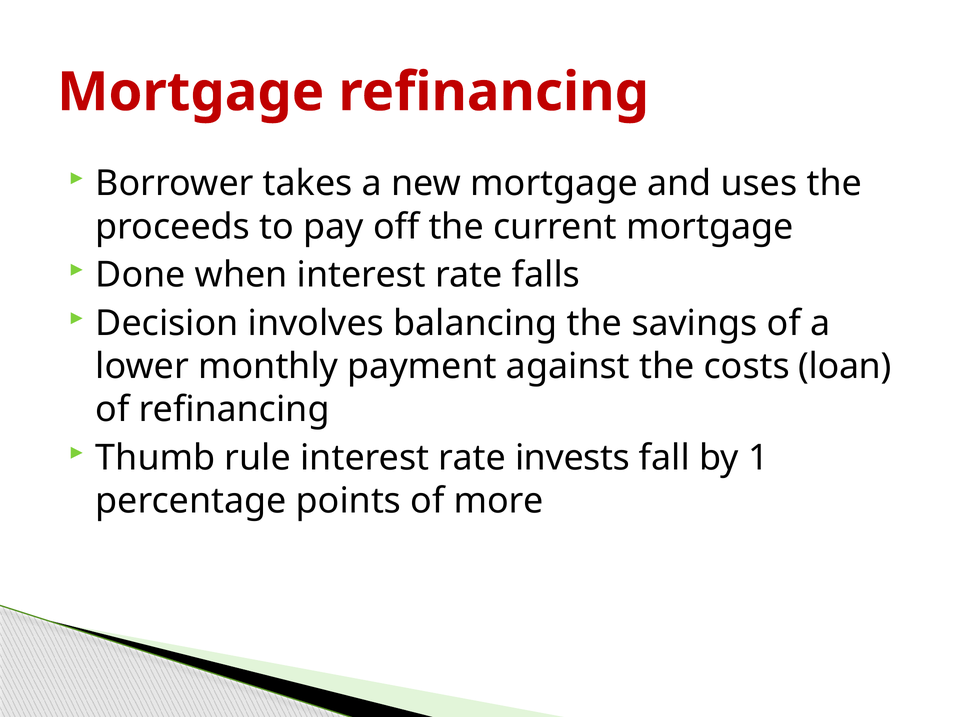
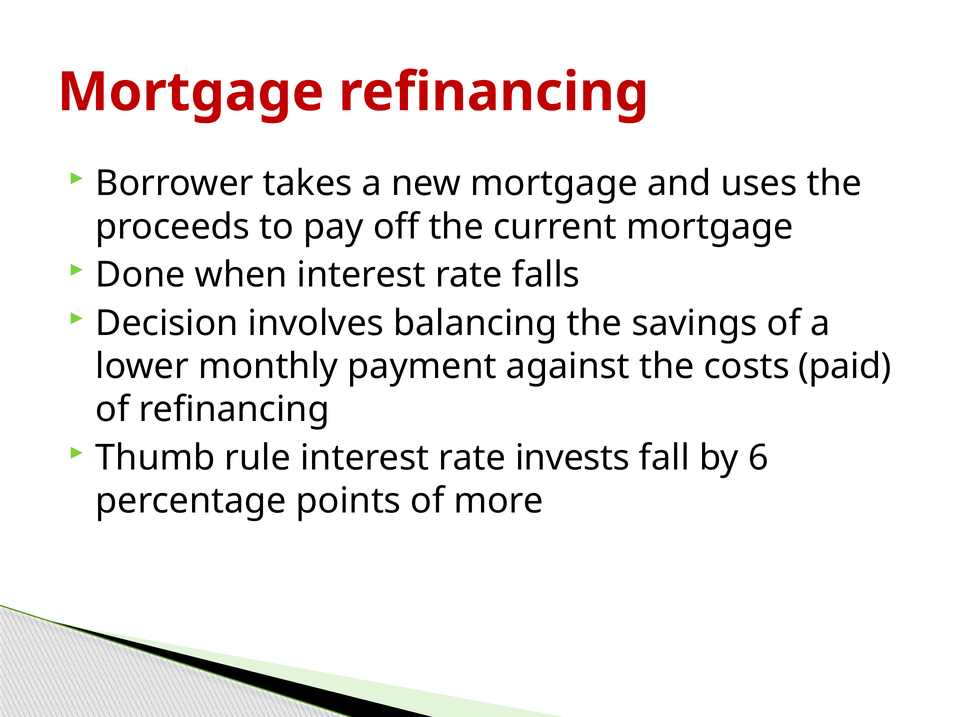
loan: loan -> paid
1: 1 -> 6
